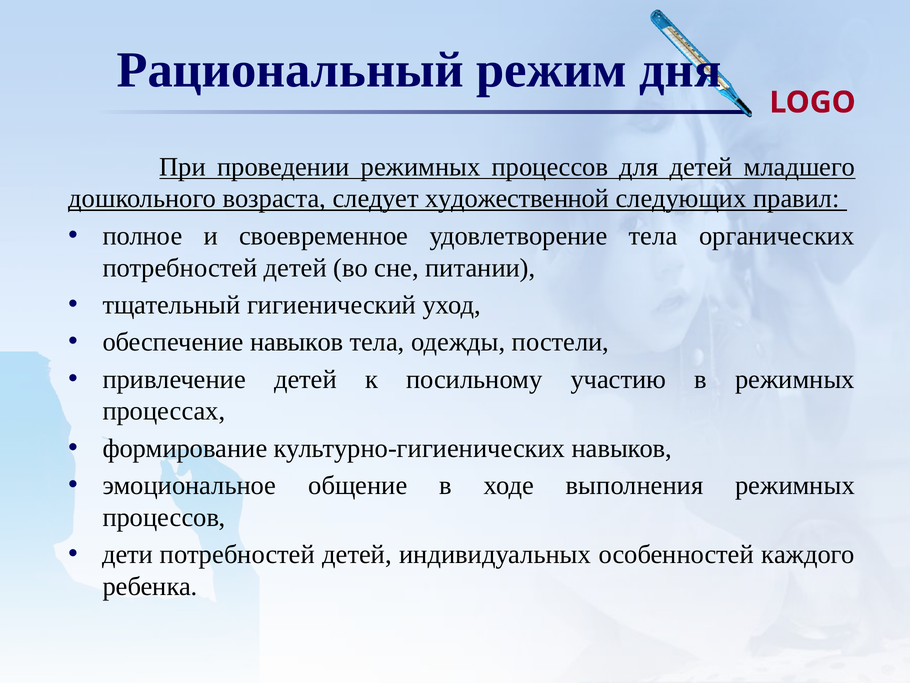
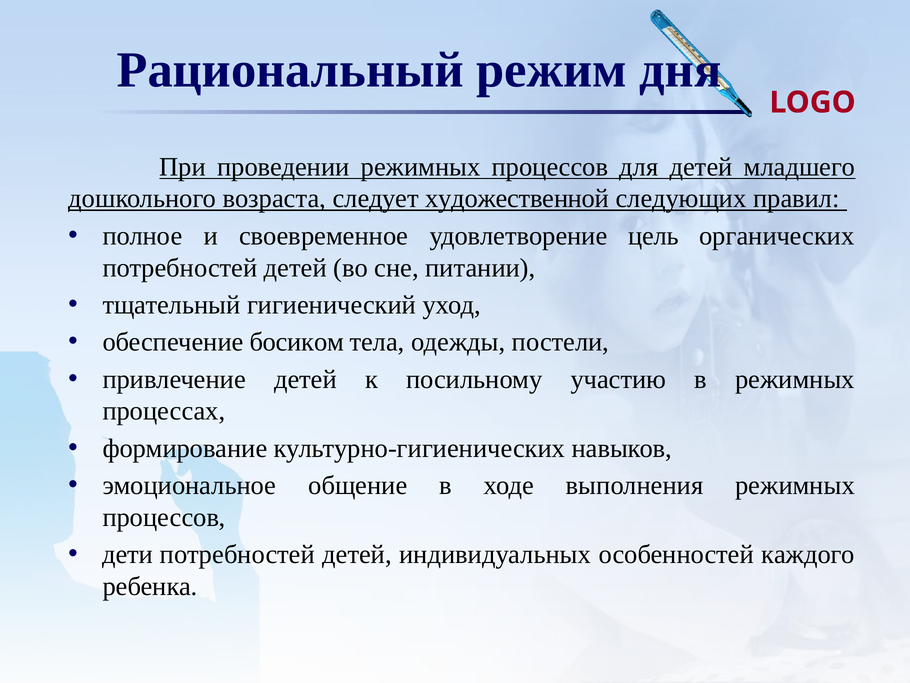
удовлетворение тела: тела -> цель
обеспечение навыков: навыков -> босиком
